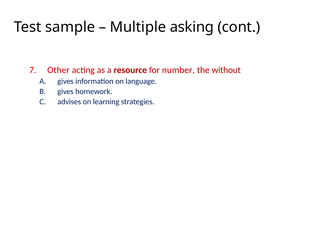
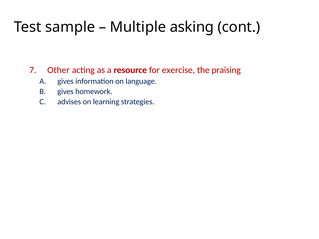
number: number -> exercise
without: without -> praising
